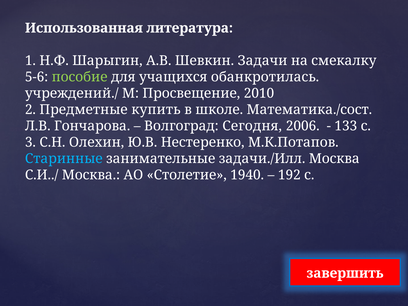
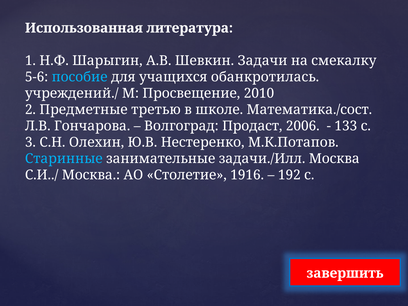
пособие colour: light green -> light blue
купить: купить -> третью
Сегодня: Сегодня -> Продаст
1940: 1940 -> 1916
